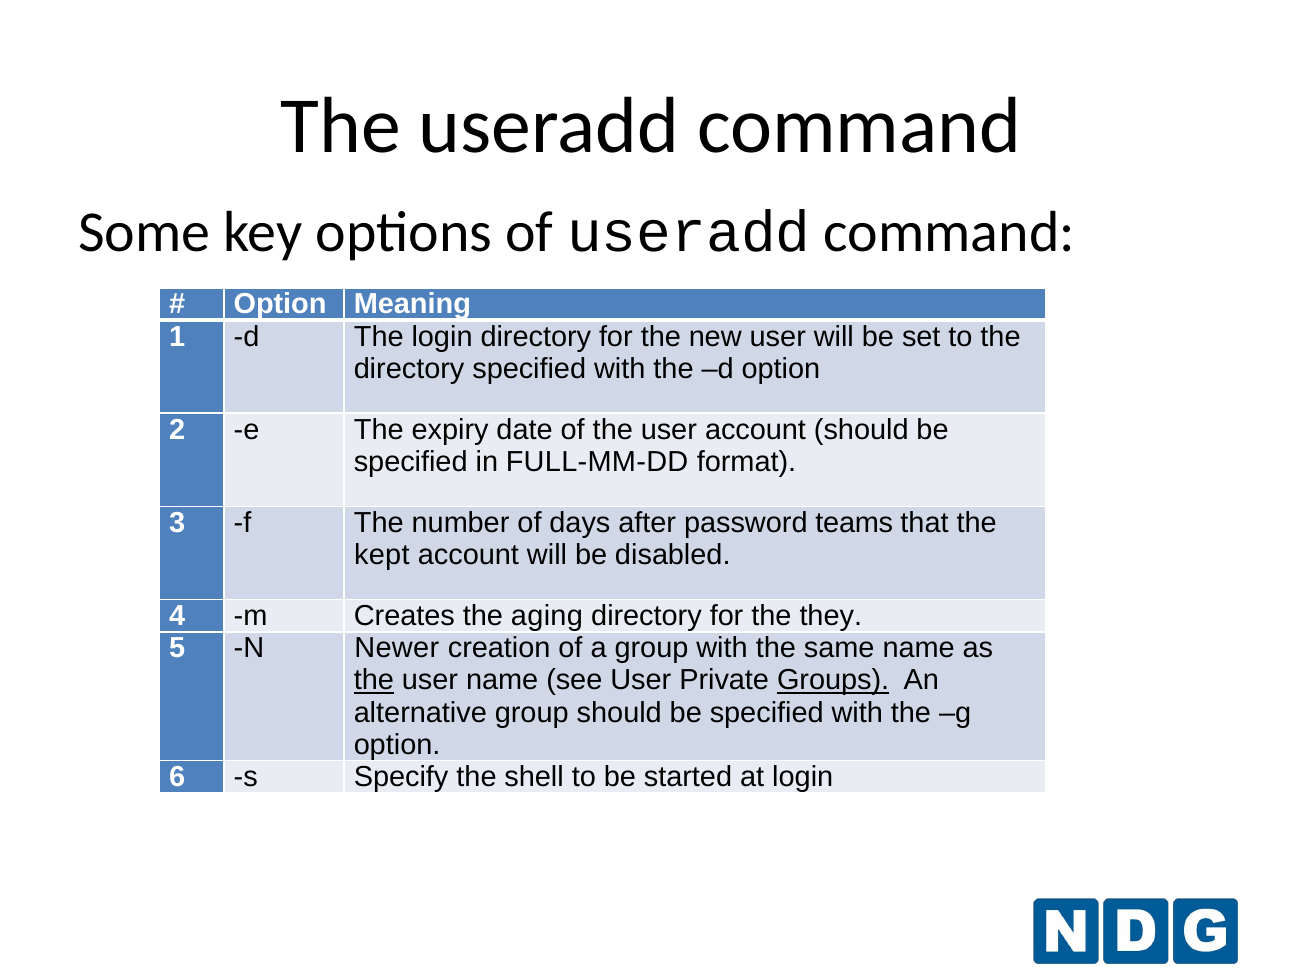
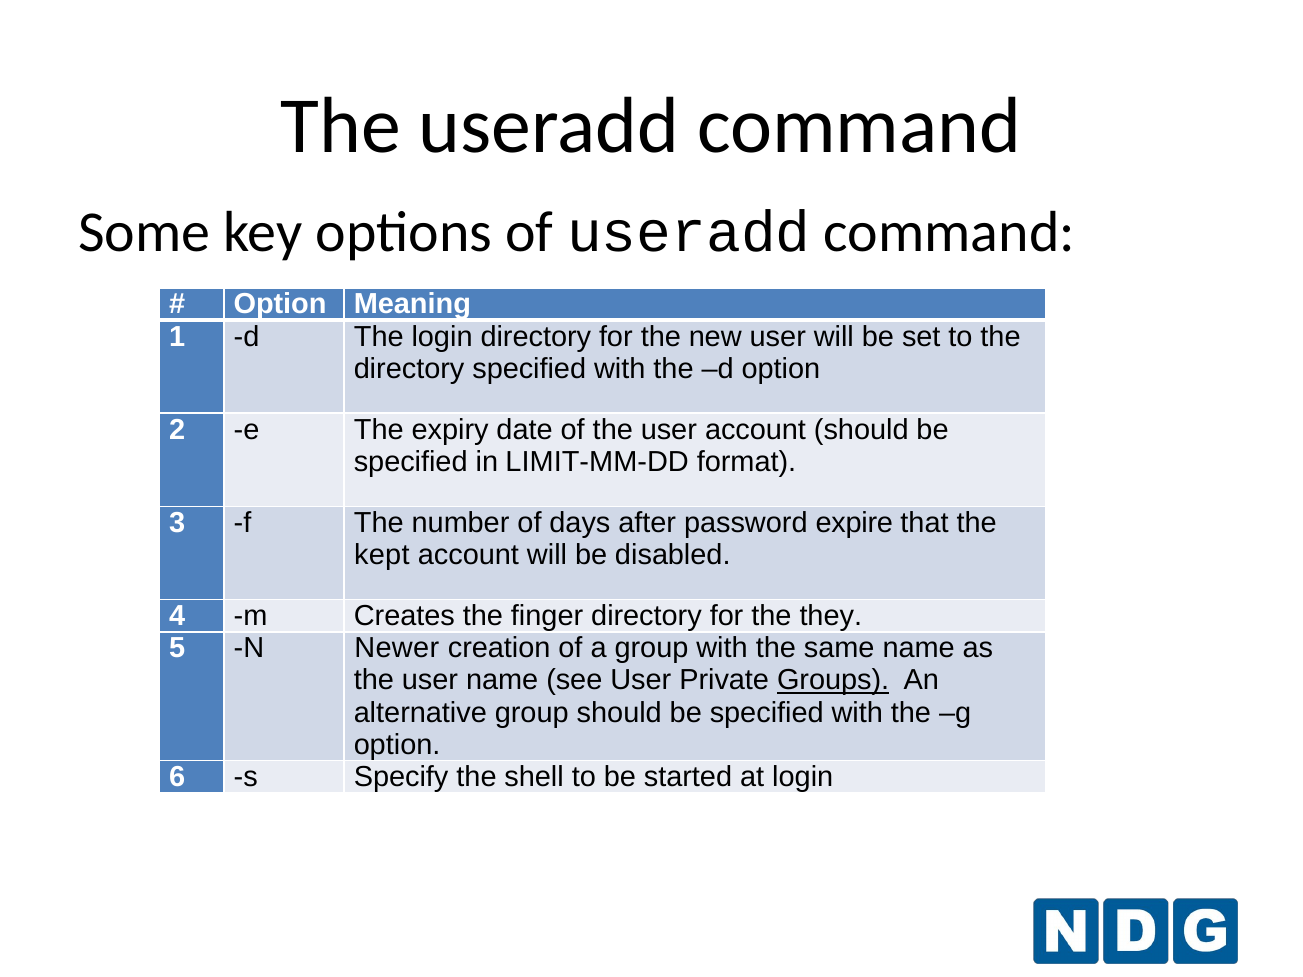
FULL-MM-DD: FULL-MM-DD -> LIMIT-MM-DD
teams: teams -> expire
aging: aging -> finger
the at (374, 681) underline: present -> none
